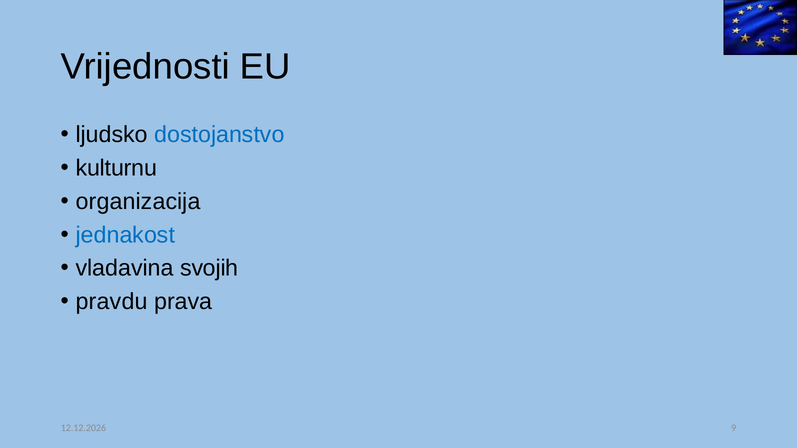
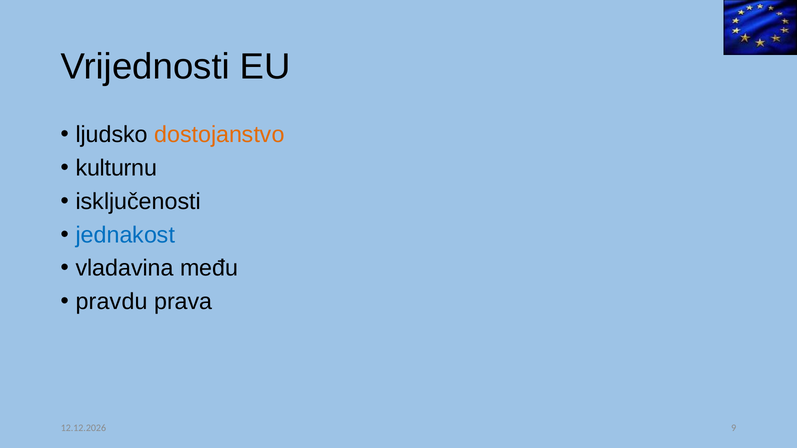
dostojanstvo colour: blue -> orange
organizacija: organizacija -> isključenosti
svojih: svojih -> među
